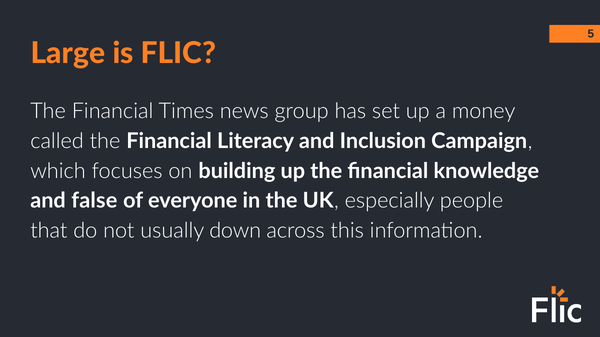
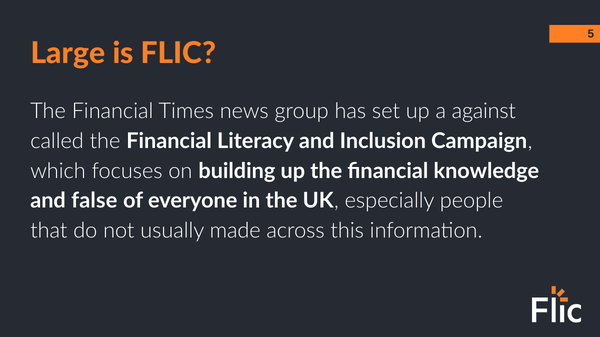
money: money -> against
down: down -> made
